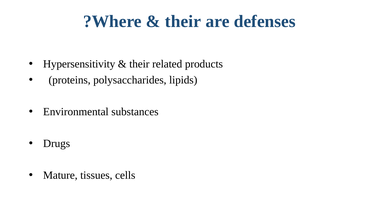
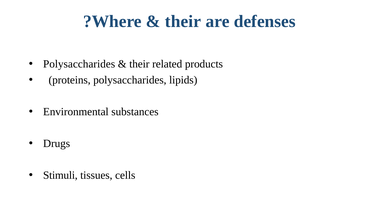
Hypersensitivity at (79, 64): Hypersensitivity -> Polysaccharides
Mature: Mature -> Stimuli
